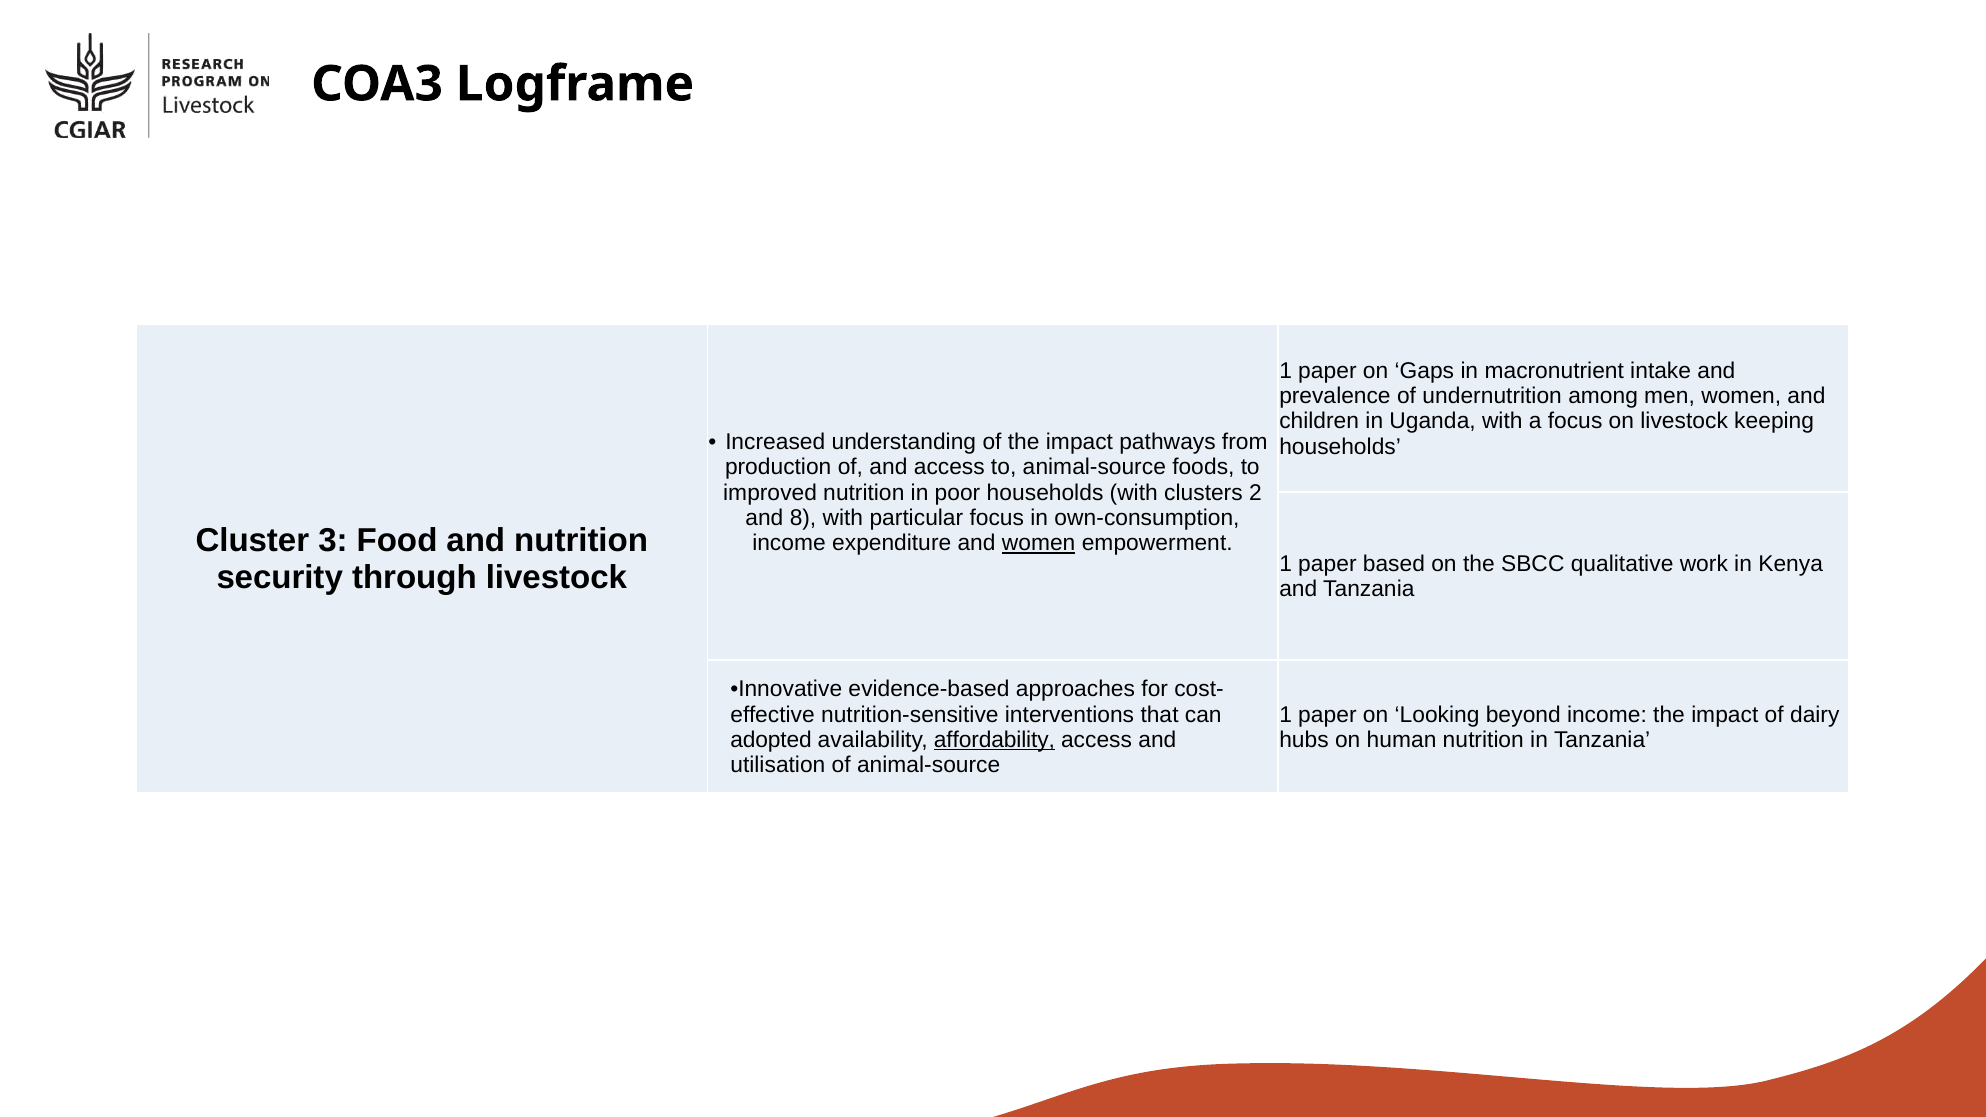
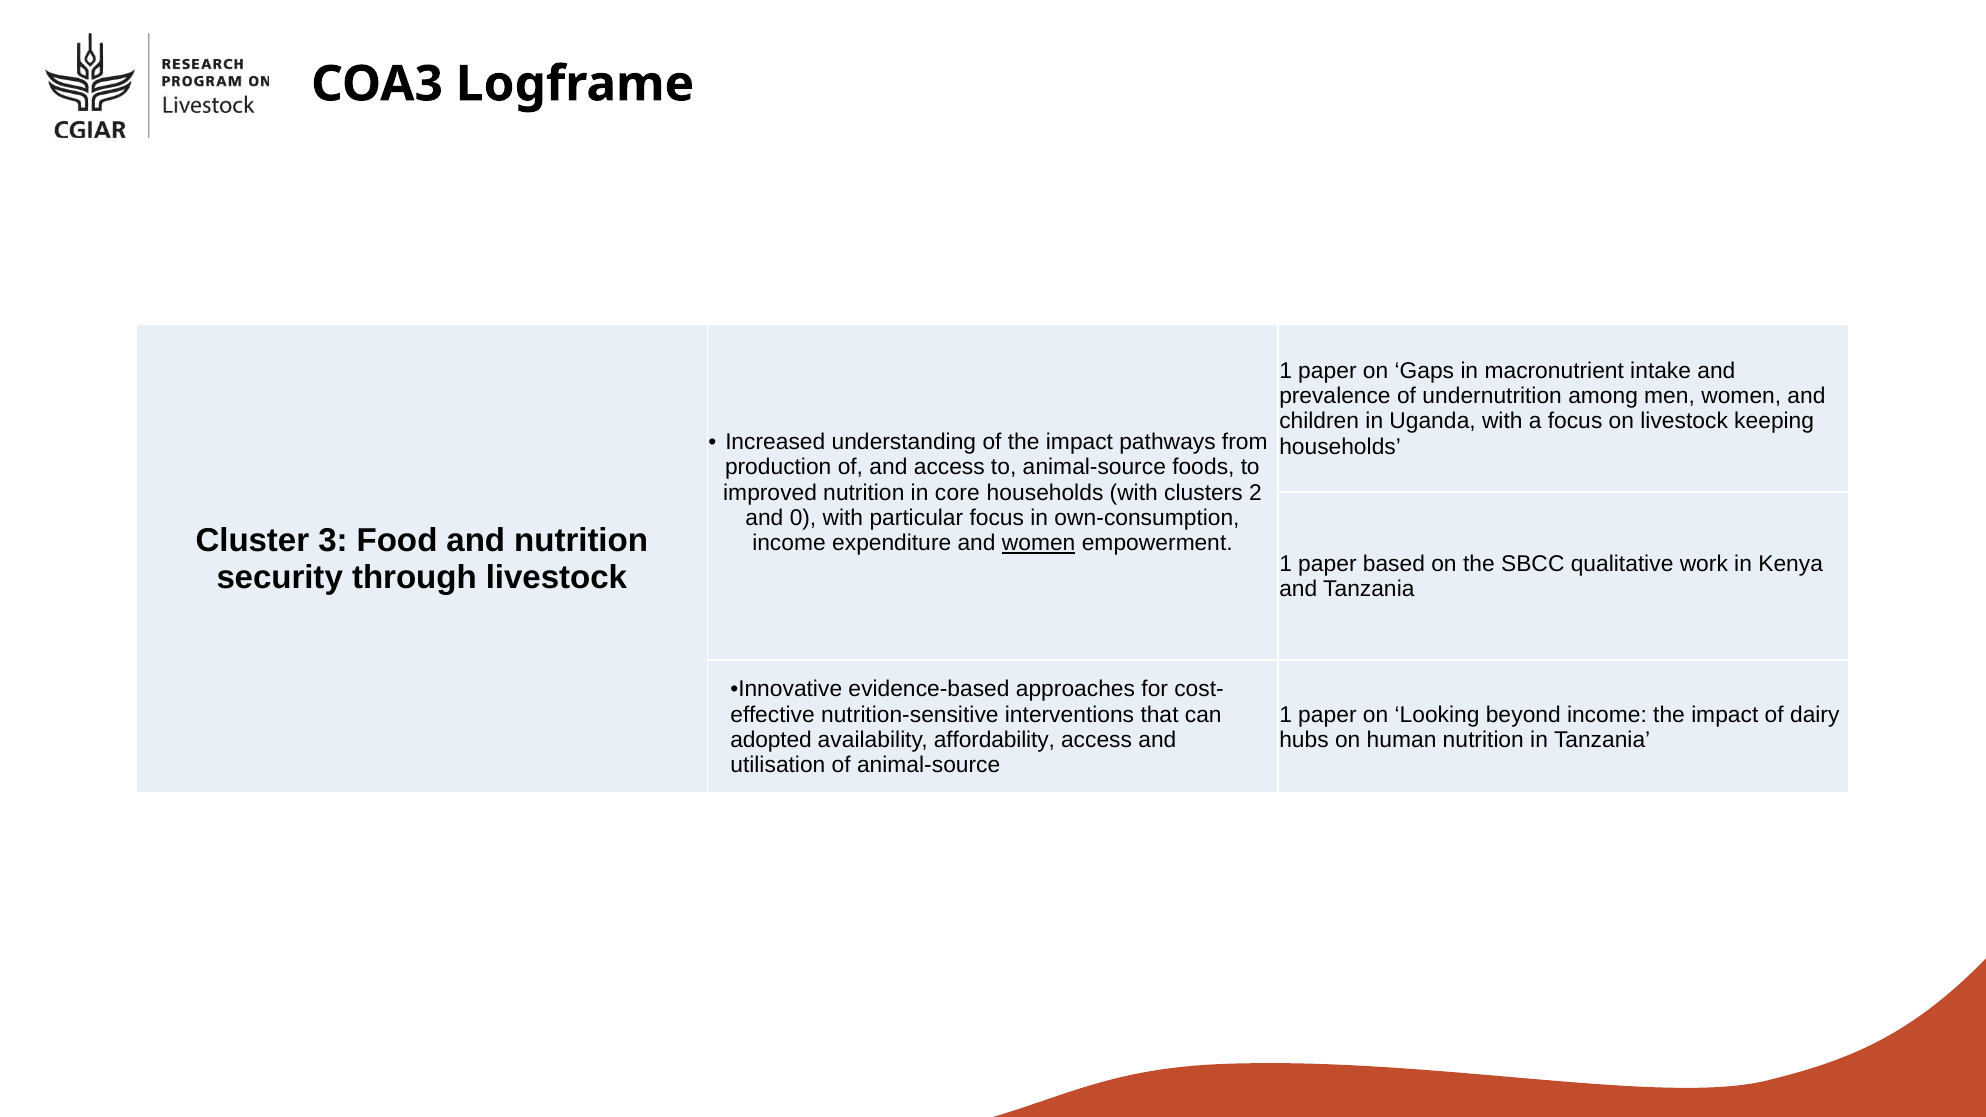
poor: poor -> core
8: 8 -> 0
affordability underline: present -> none
